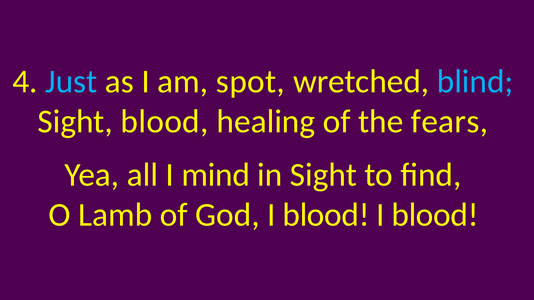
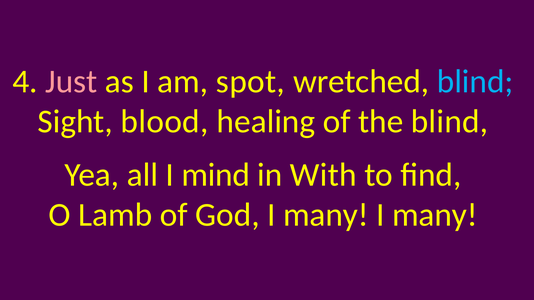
Just colour: light blue -> pink
the fears: fears -> blind
in Sight: Sight -> With
God I blood: blood -> many
blood at (435, 215): blood -> many
